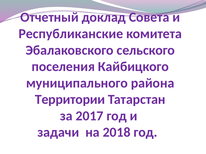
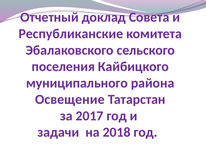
Территории: Территории -> Освещение
